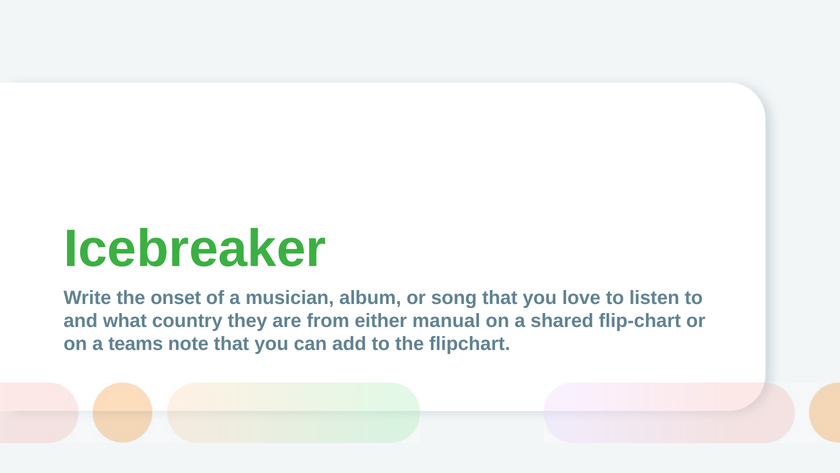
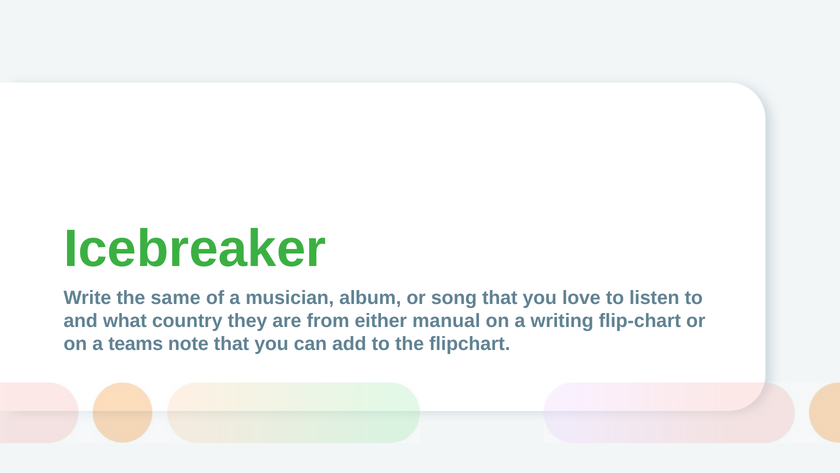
onset: onset -> same
shared: shared -> writing
